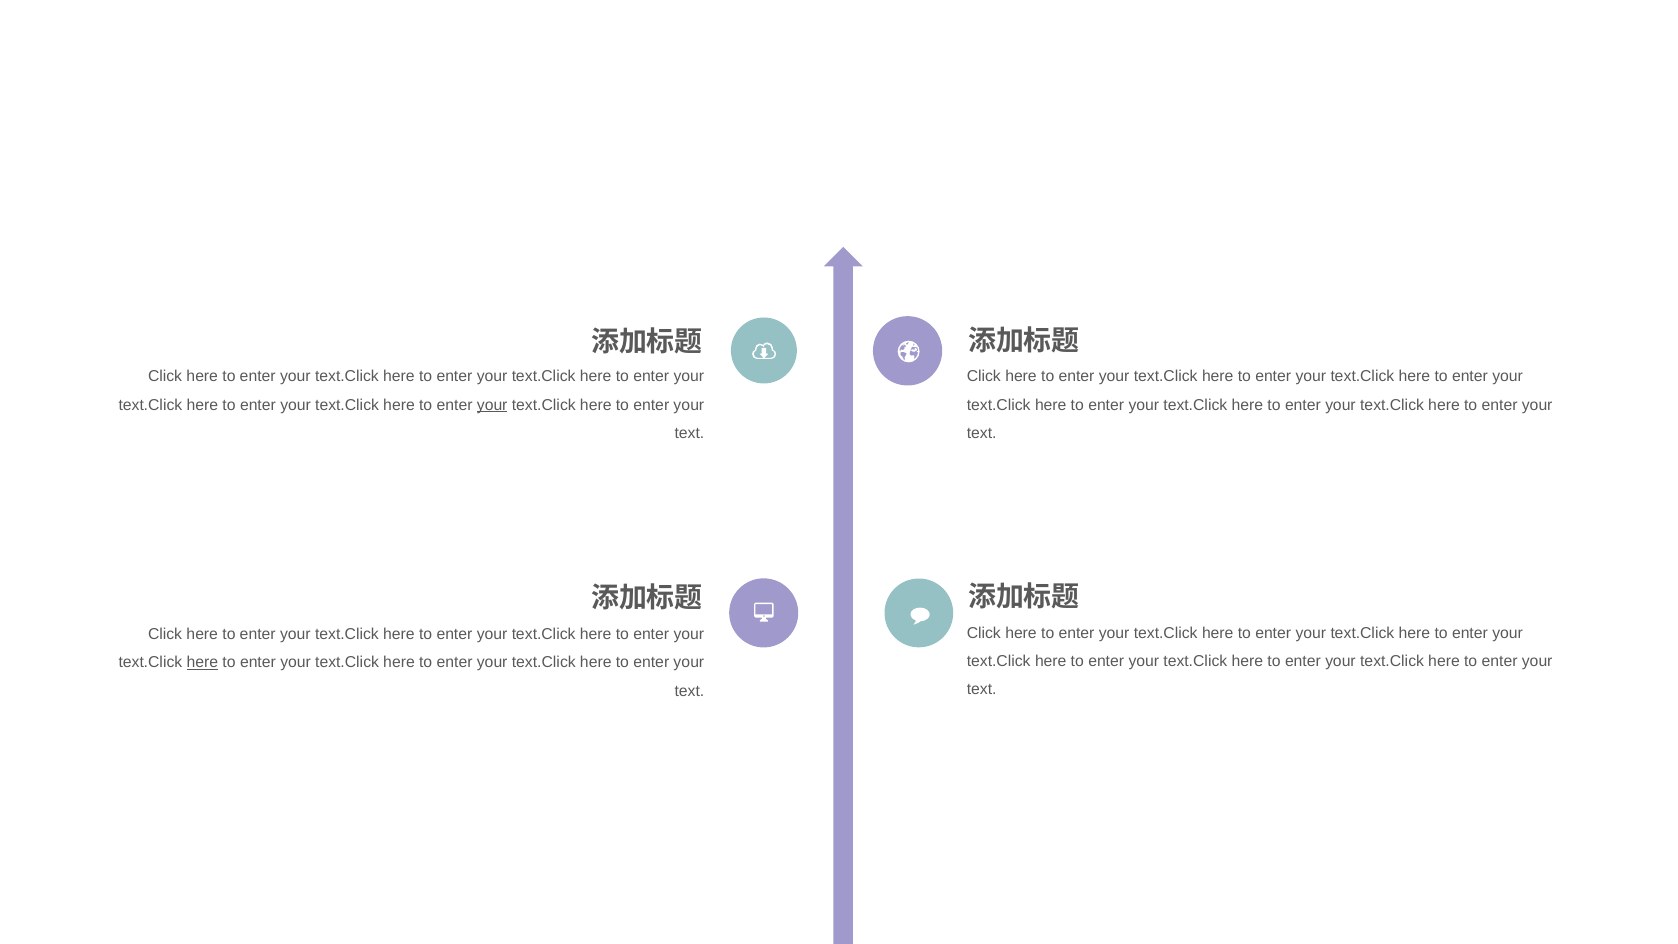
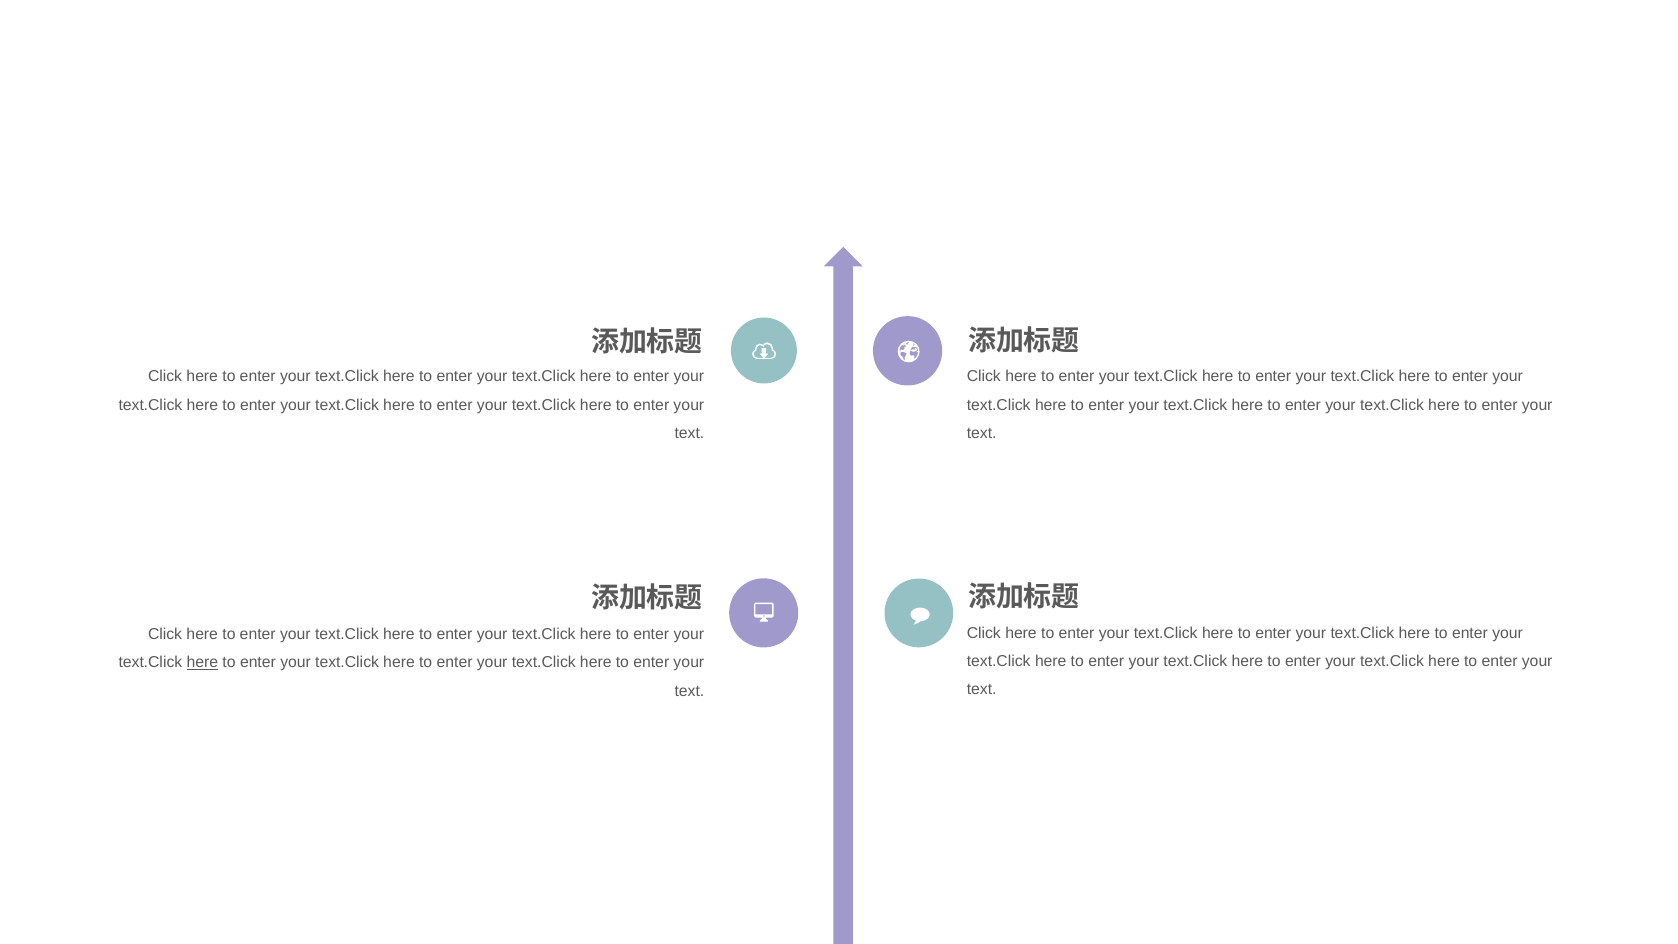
your at (492, 405) underline: present -> none
